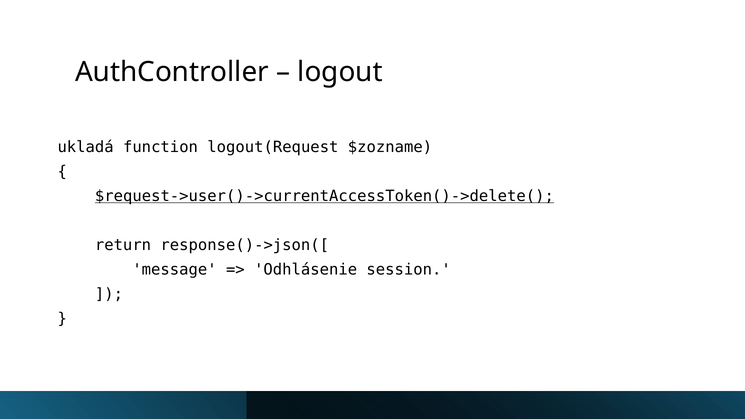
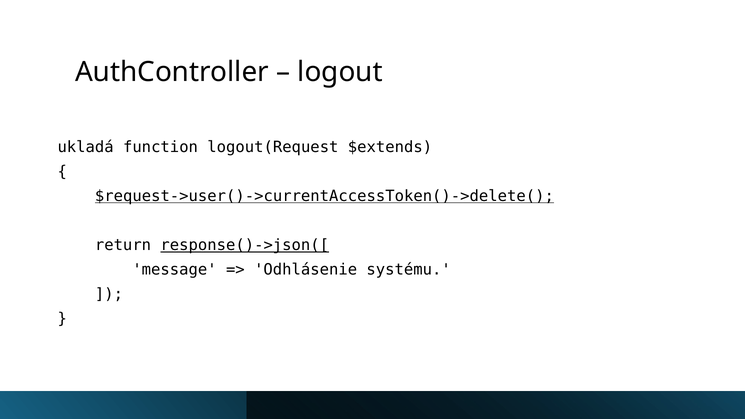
$zozname: $zozname -> $extends
response()->json([ underline: none -> present
session: session -> systému
